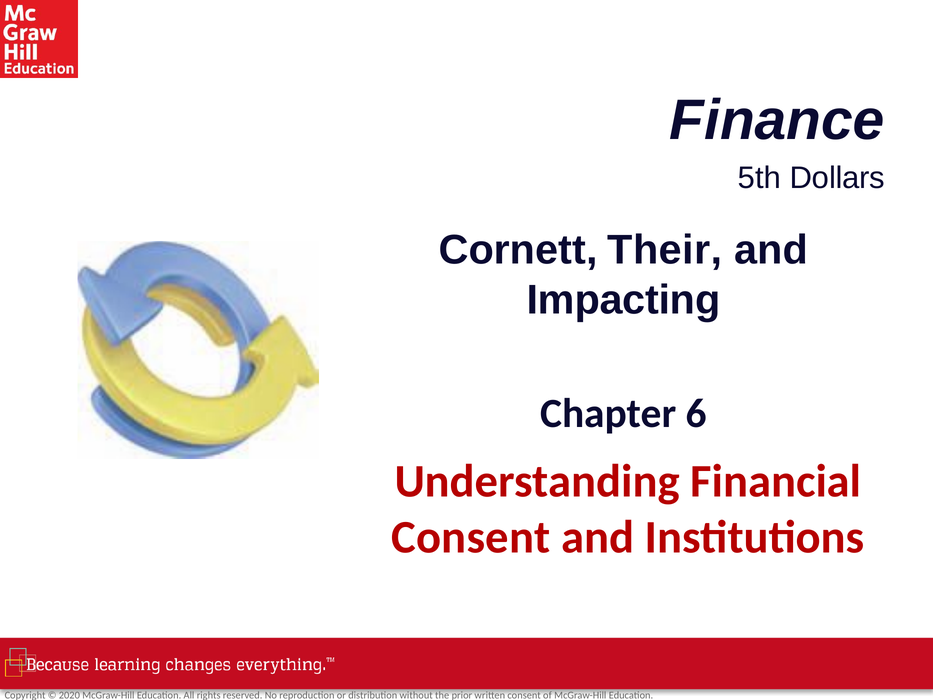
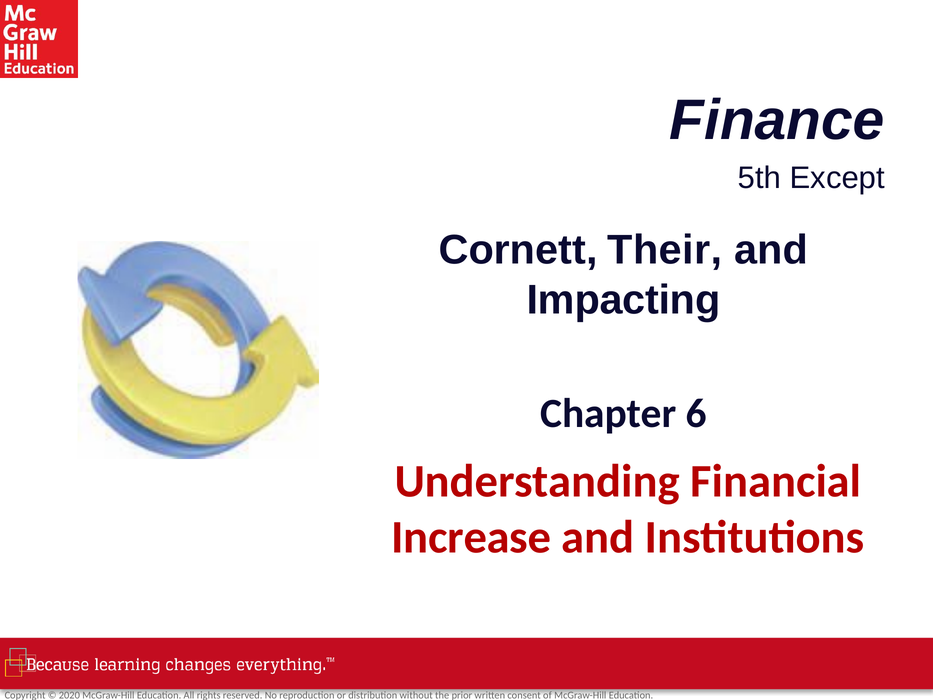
Dollars: Dollars -> Except
Consent at (471, 537): Consent -> Increase
